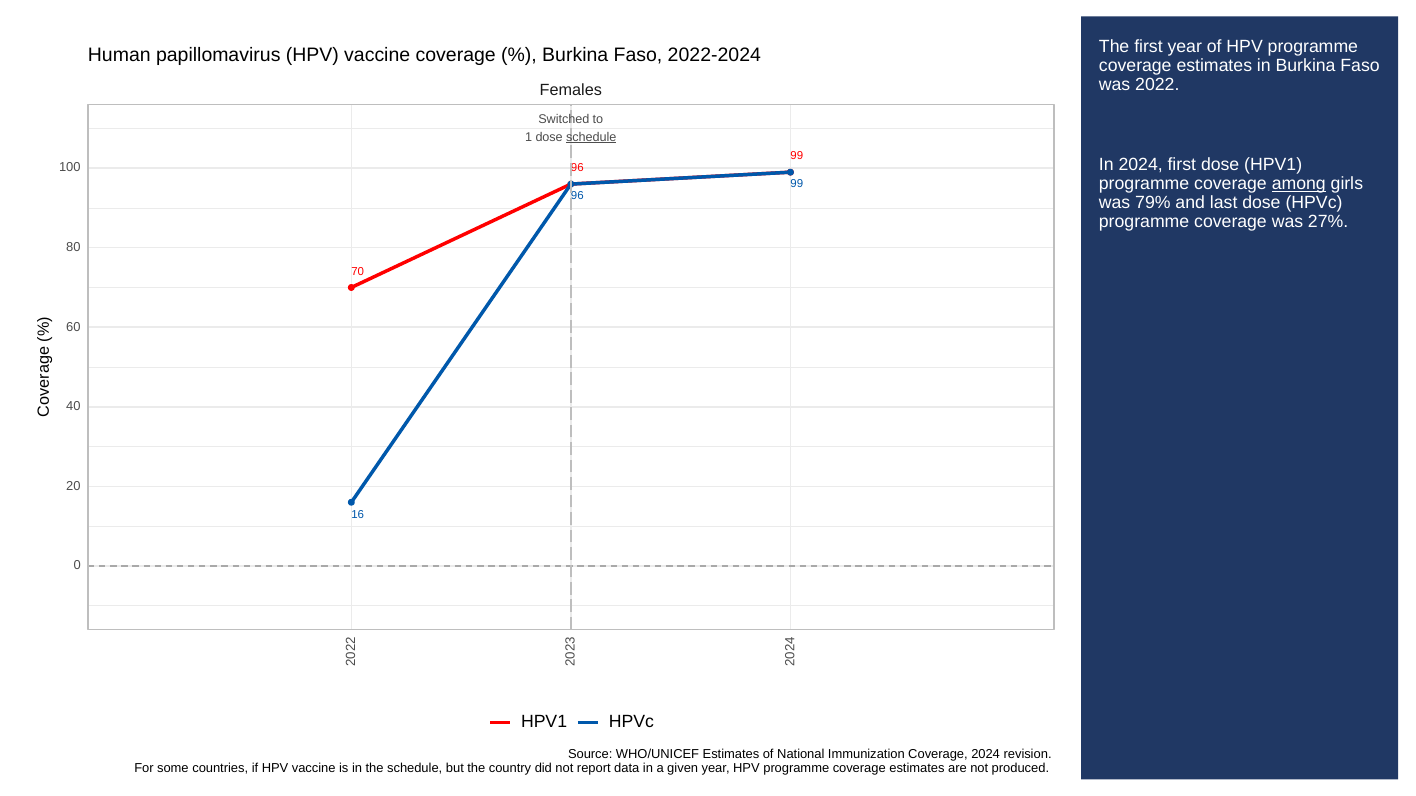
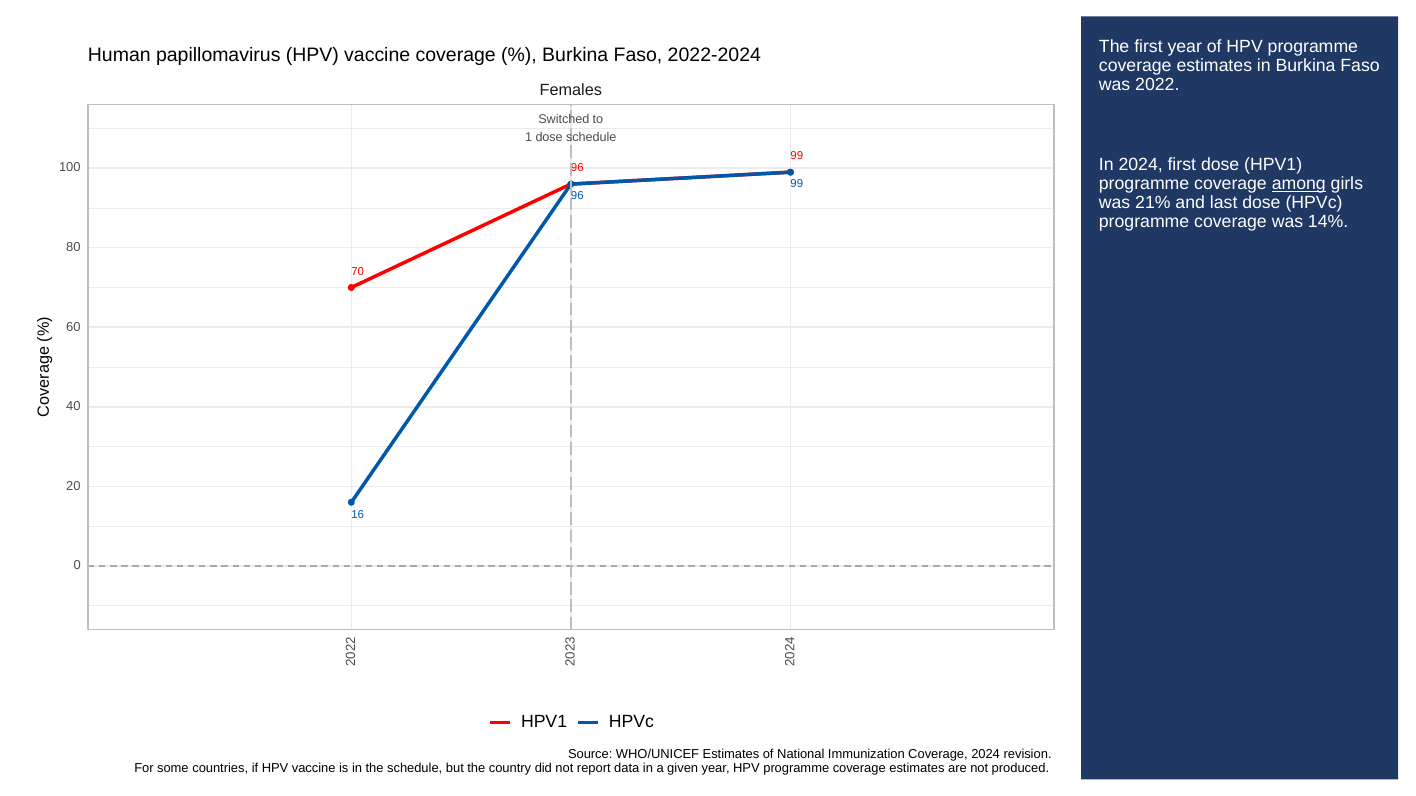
schedule at (591, 137) underline: present -> none
79%: 79% -> 21%
27%: 27% -> 14%
